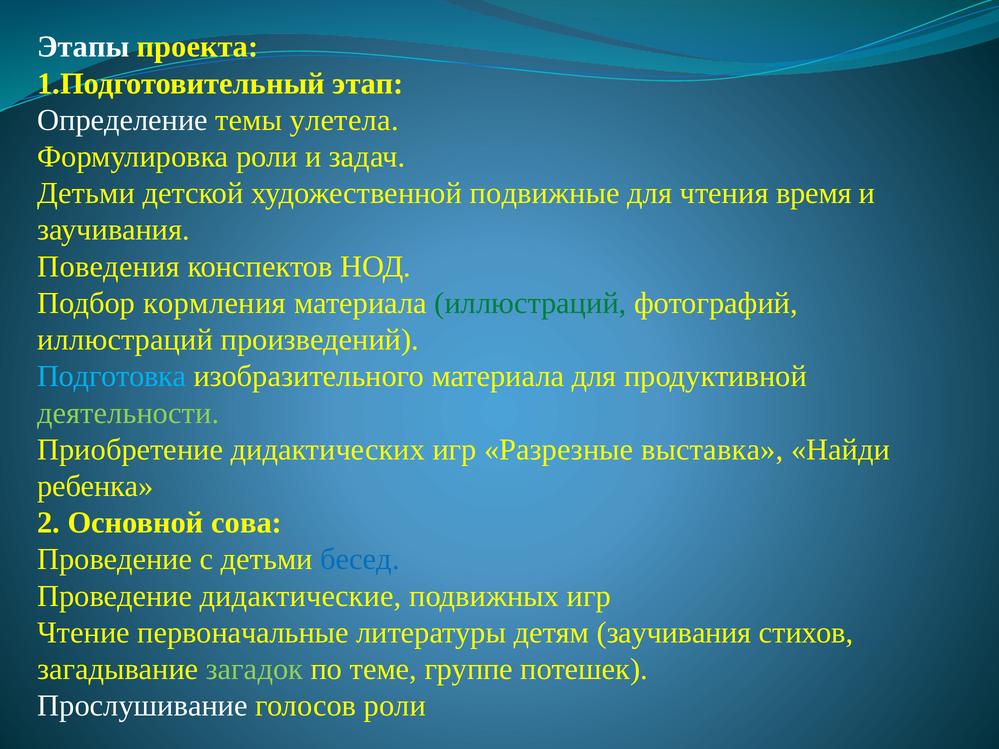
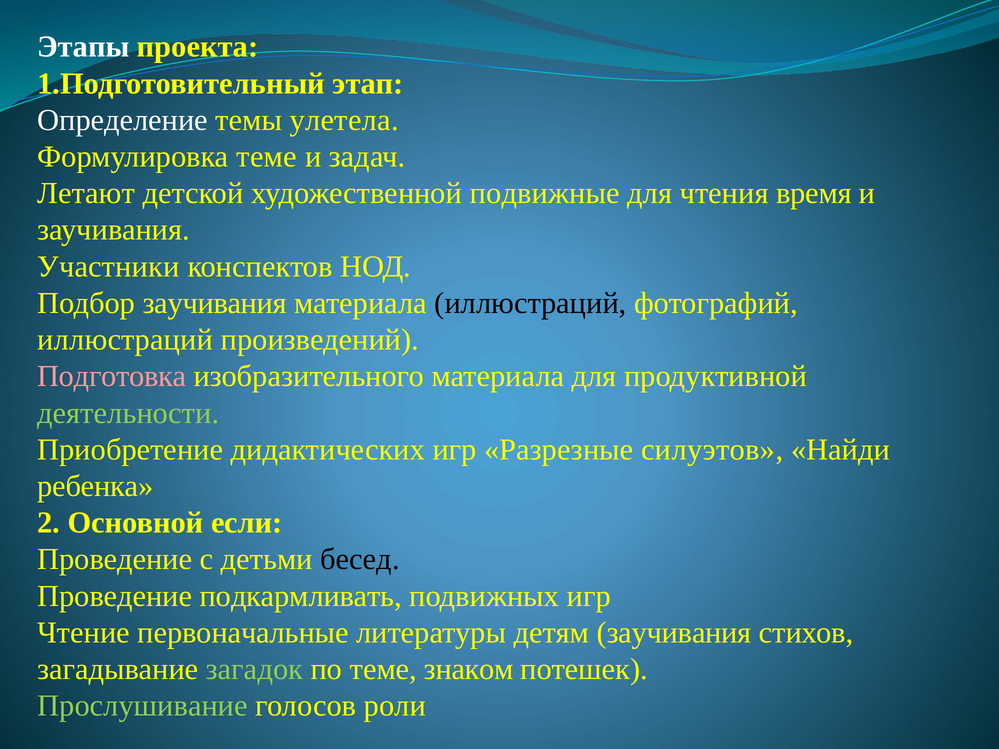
Формулировка роли: роли -> теме
Детьми at (86, 193): Детьми -> Летают
Поведения: Поведения -> Участники
Подбор кормления: кормления -> заучивания
иллюстраций at (530, 303) colour: green -> black
Подготовка colour: light blue -> pink
выставка: выставка -> силуэтов
сова: сова -> если
бесед colour: blue -> black
дидактические: дидактические -> подкармливать
группе: группе -> знаком
Прослушивание colour: white -> light green
